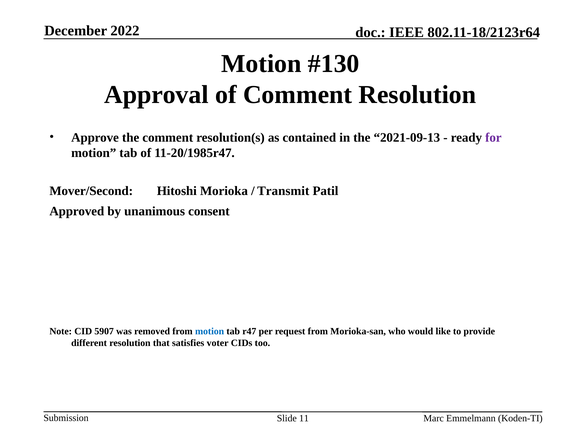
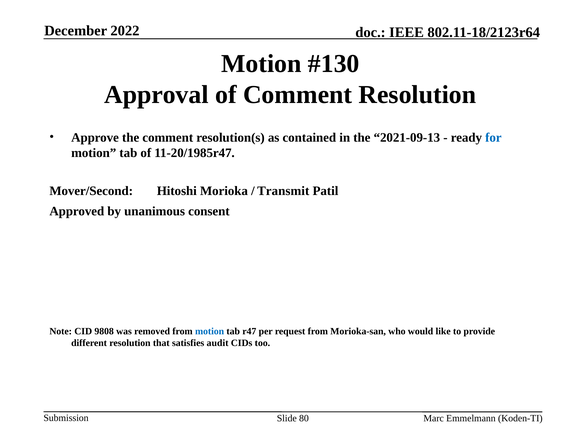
for colour: purple -> blue
5907: 5907 -> 9808
voter: voter -> audit
11: 11 -> 80
